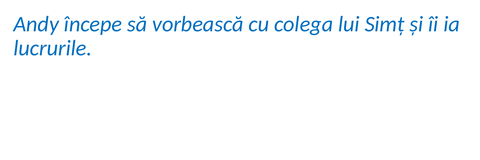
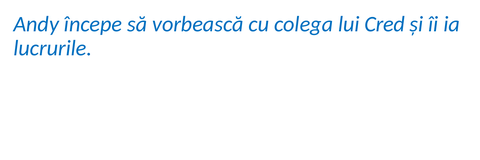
Simț: Simț -> Cred
